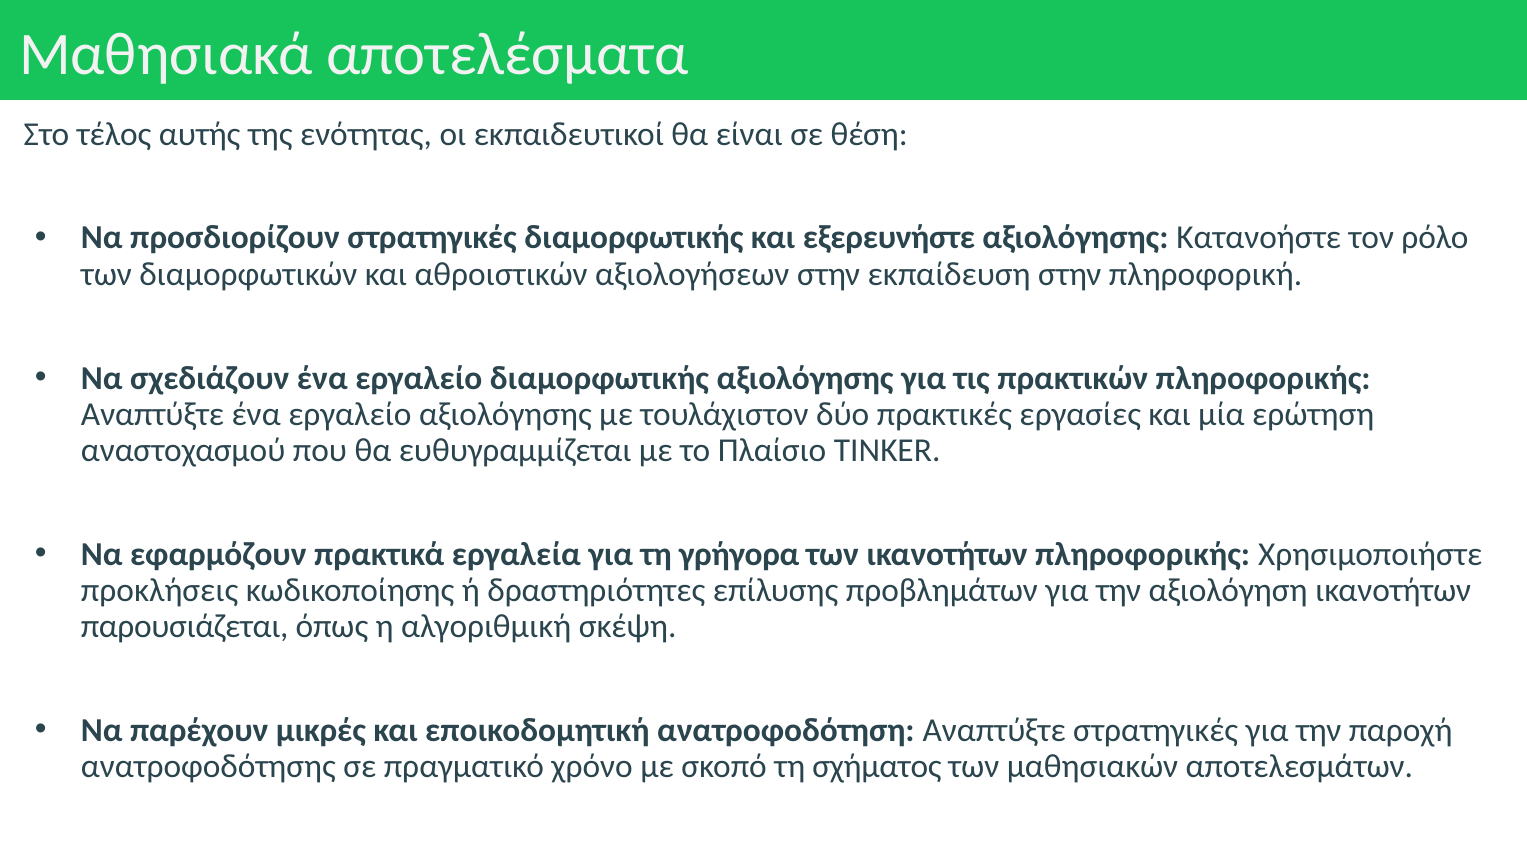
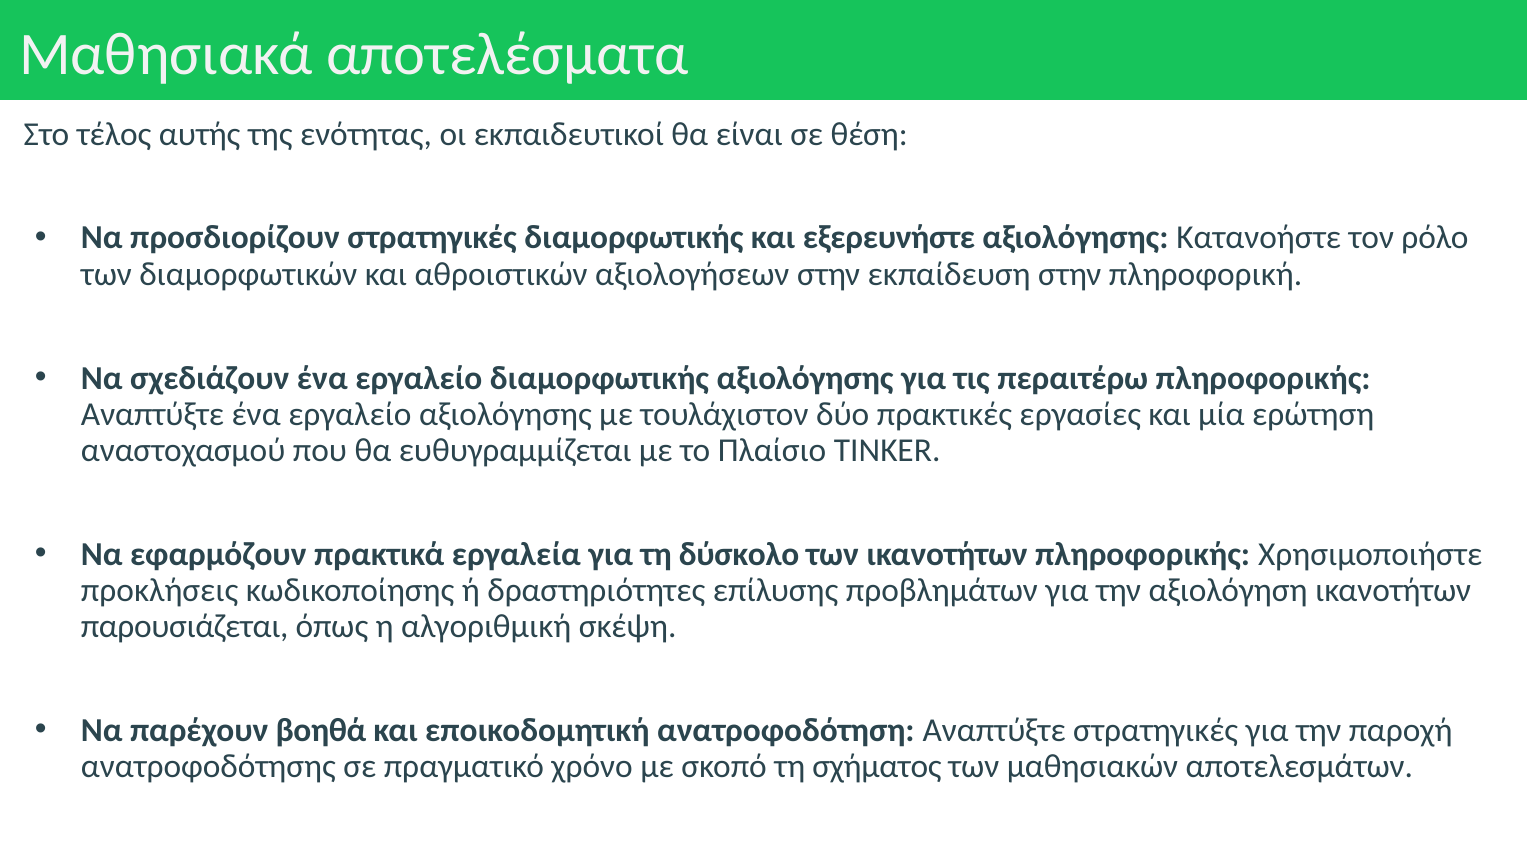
πρακτικών: πρακτικών -> περαιτέρω
γρήγορα: γρήγορα -> δύσκολο
μικρές: μικρές -> βοηθά
